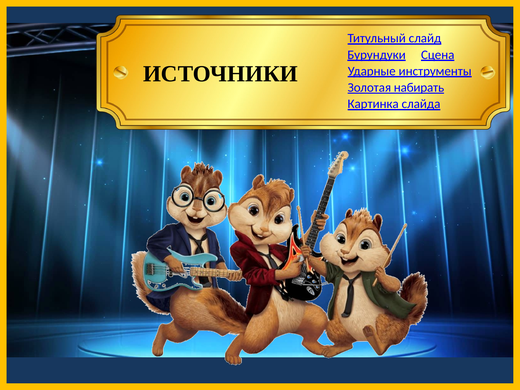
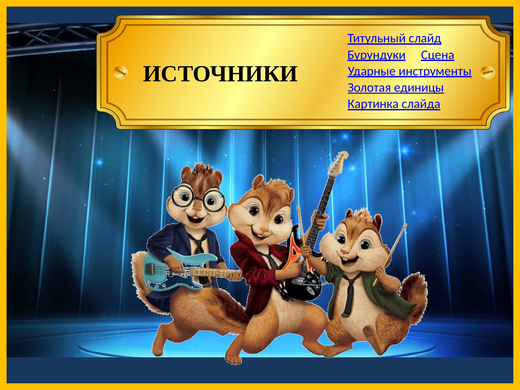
набирать: набирать -> единицы
